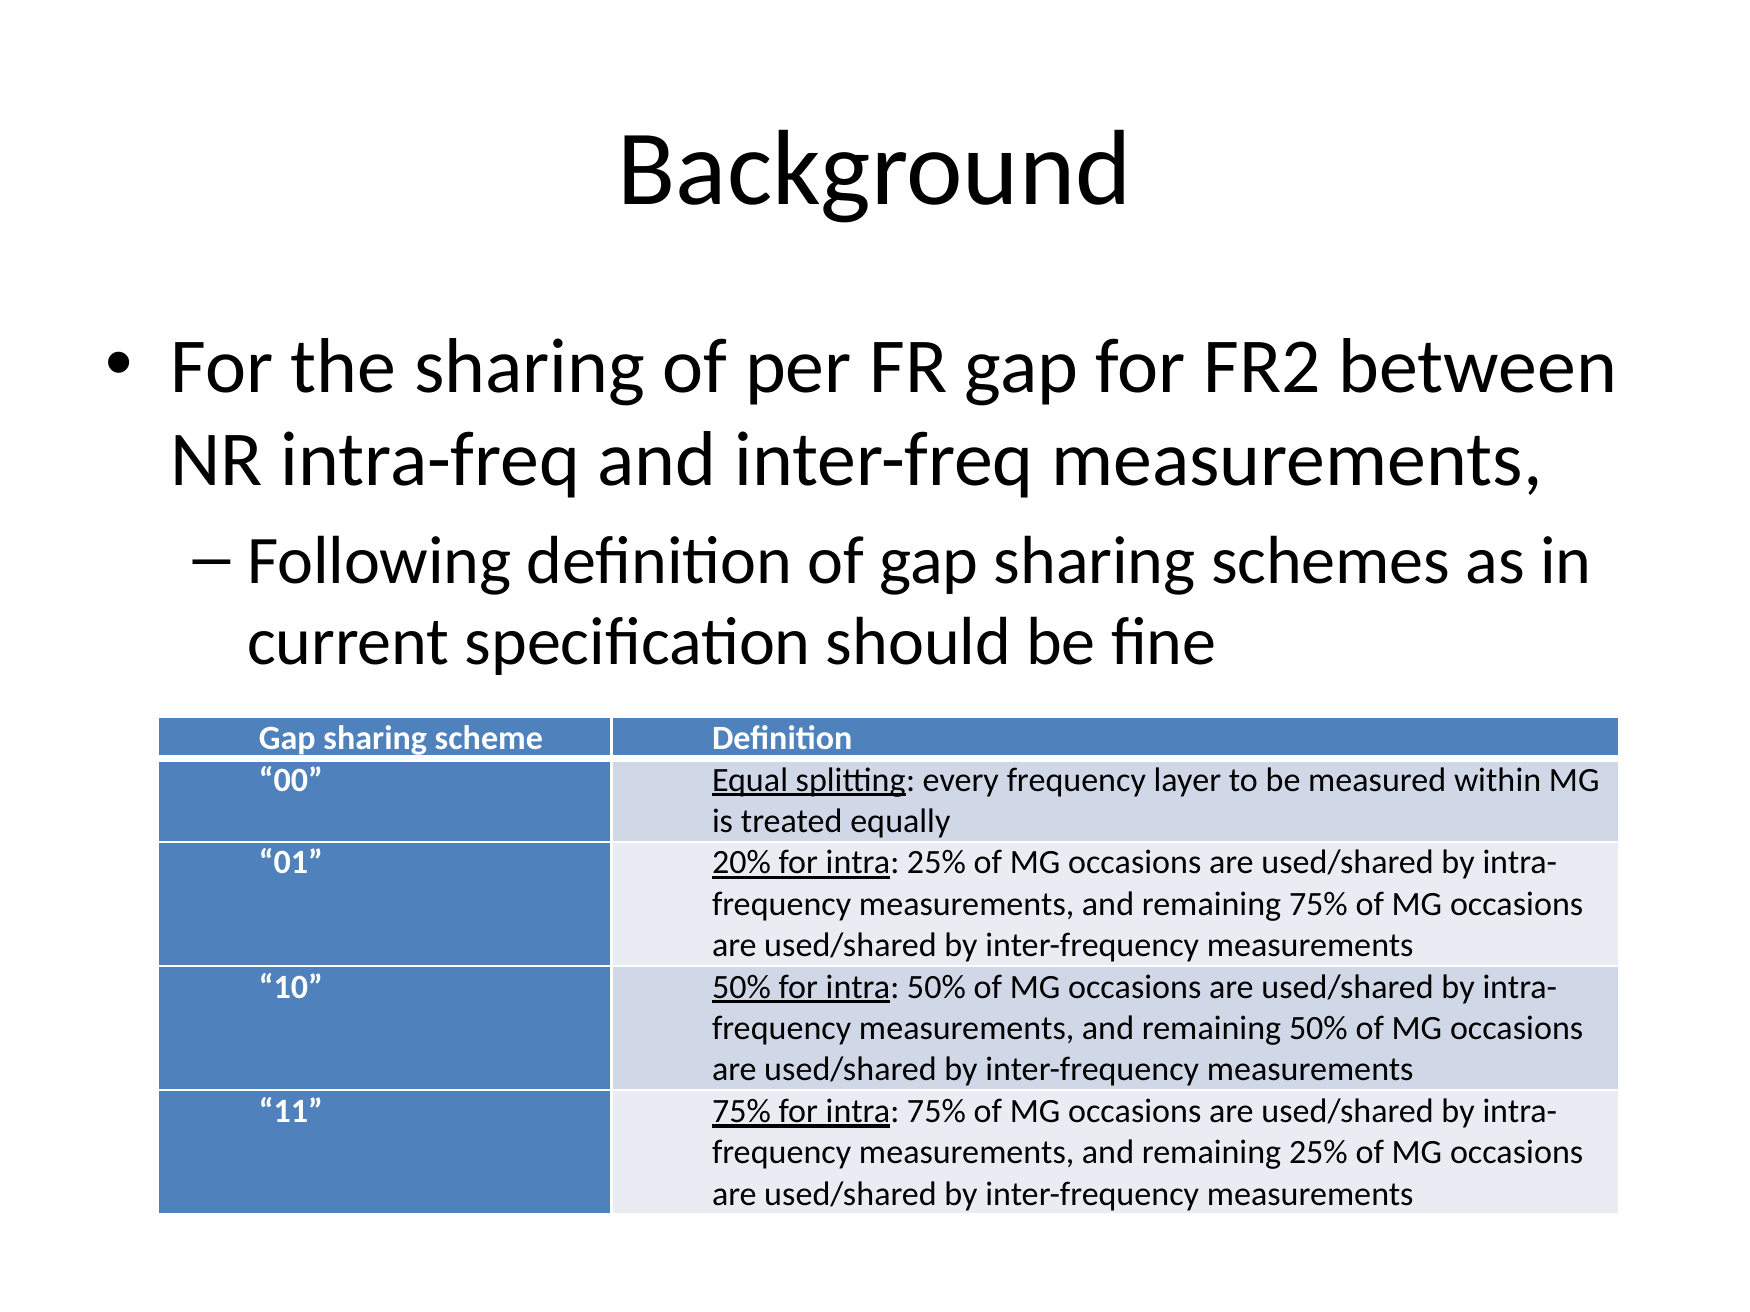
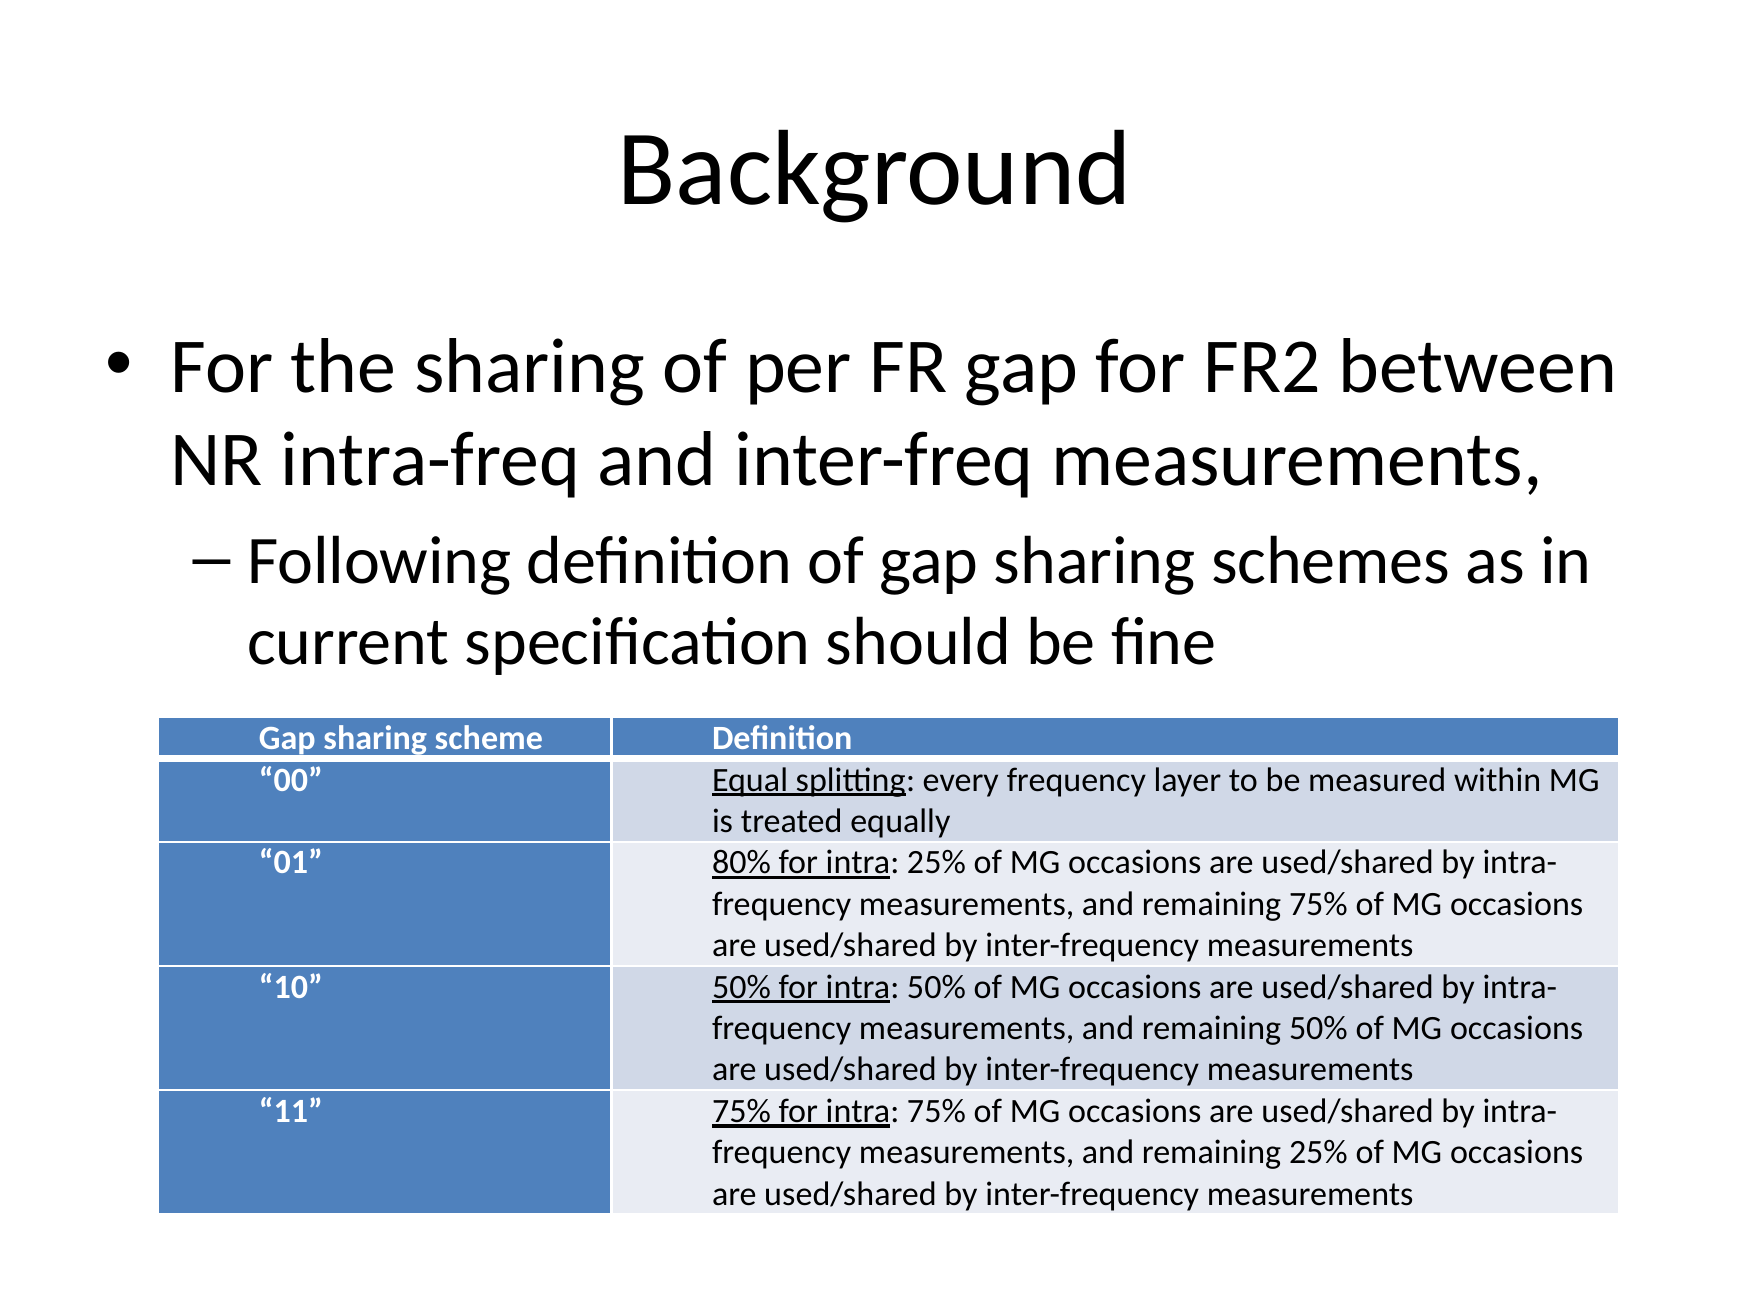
20%: 20% -> 80%
